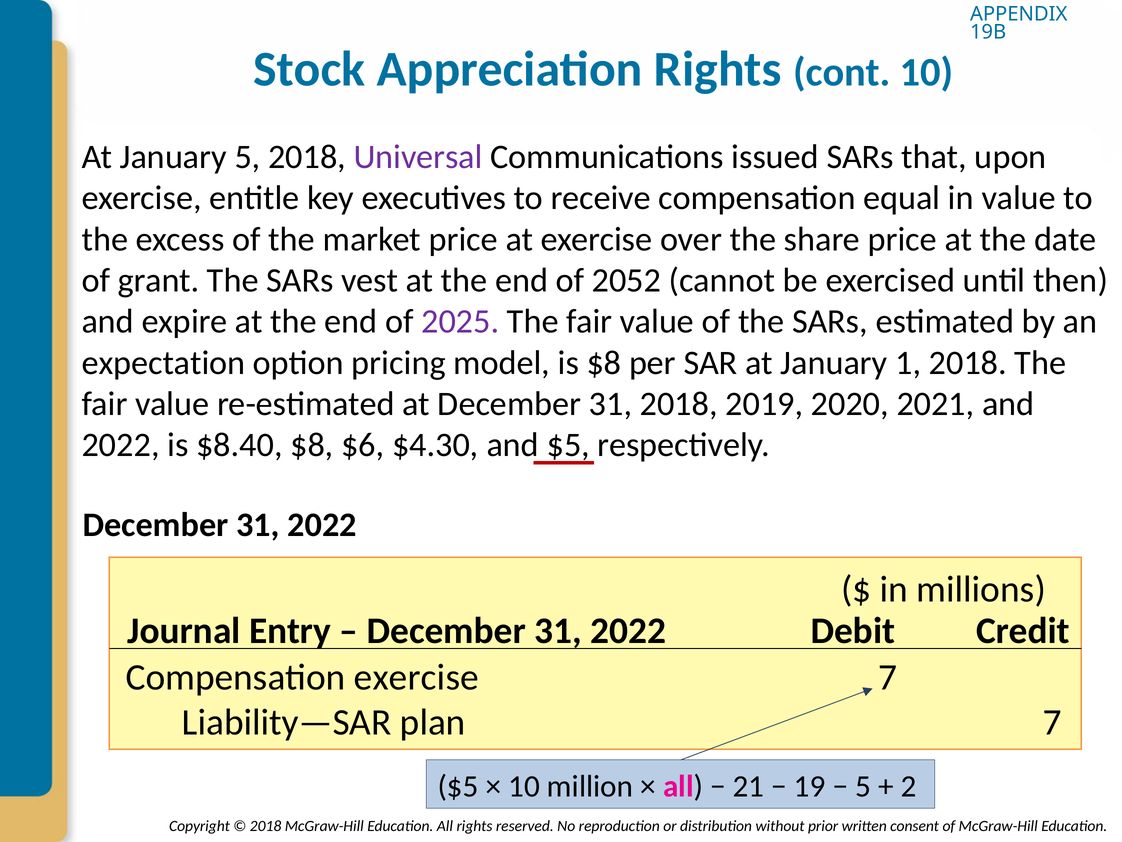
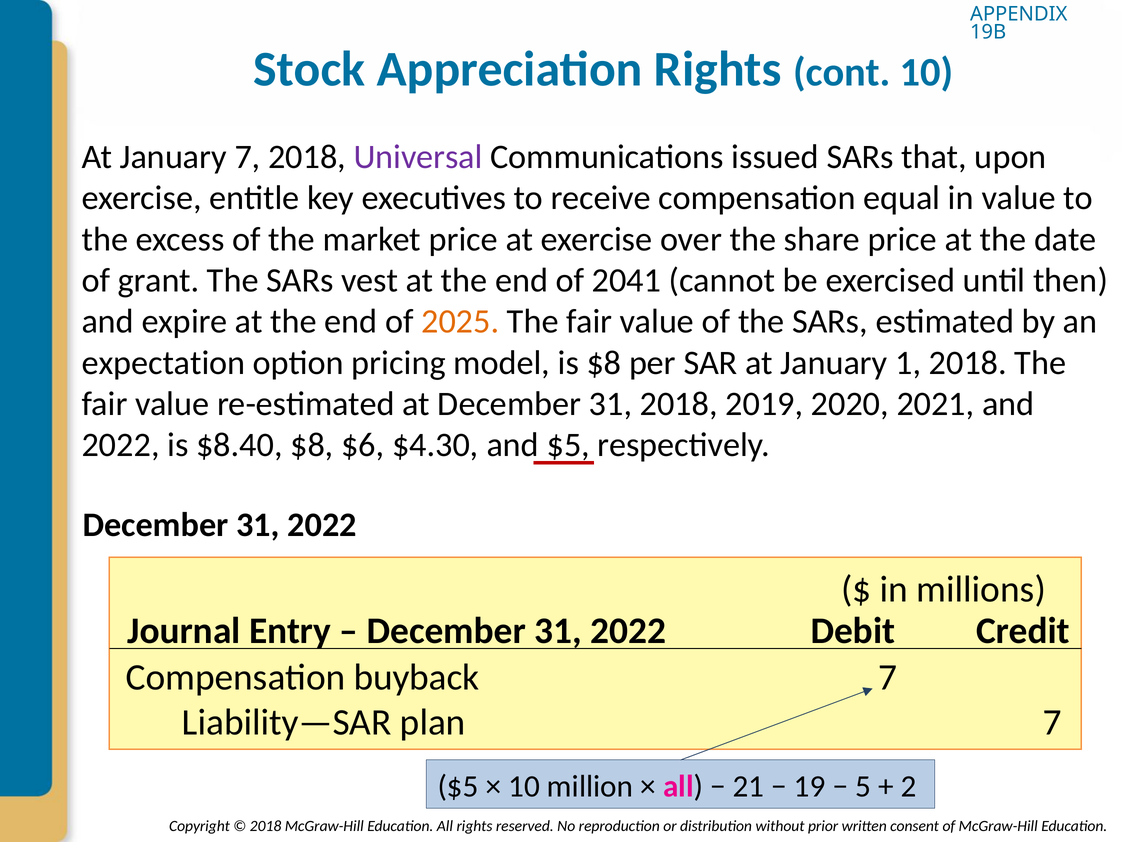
January 5: 5 -> 7
2052: 2052 -> 2041
2025 colour: purple -> orange
Compensation exercise: exercise -> buyback
